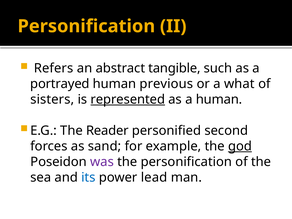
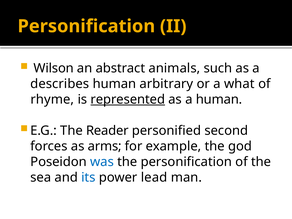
Refers: Refers -> Wilson
tangible: tangible -> animals
portrayed: portrayed -> describes
previous: previous -> arbitrary
sisters: sisters -> rhyme
sand: sand -> arms
god underline: present -> none
was colour: purple -> blue
